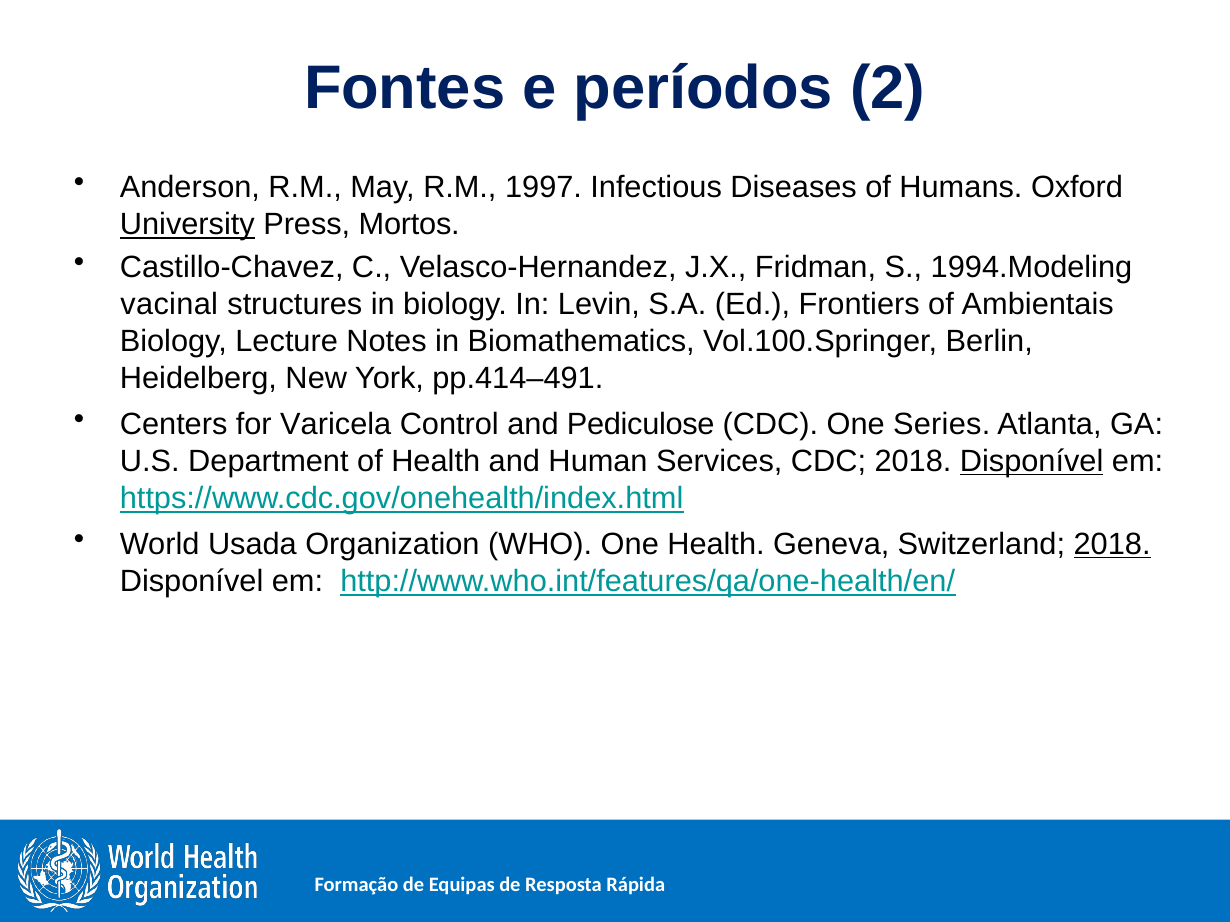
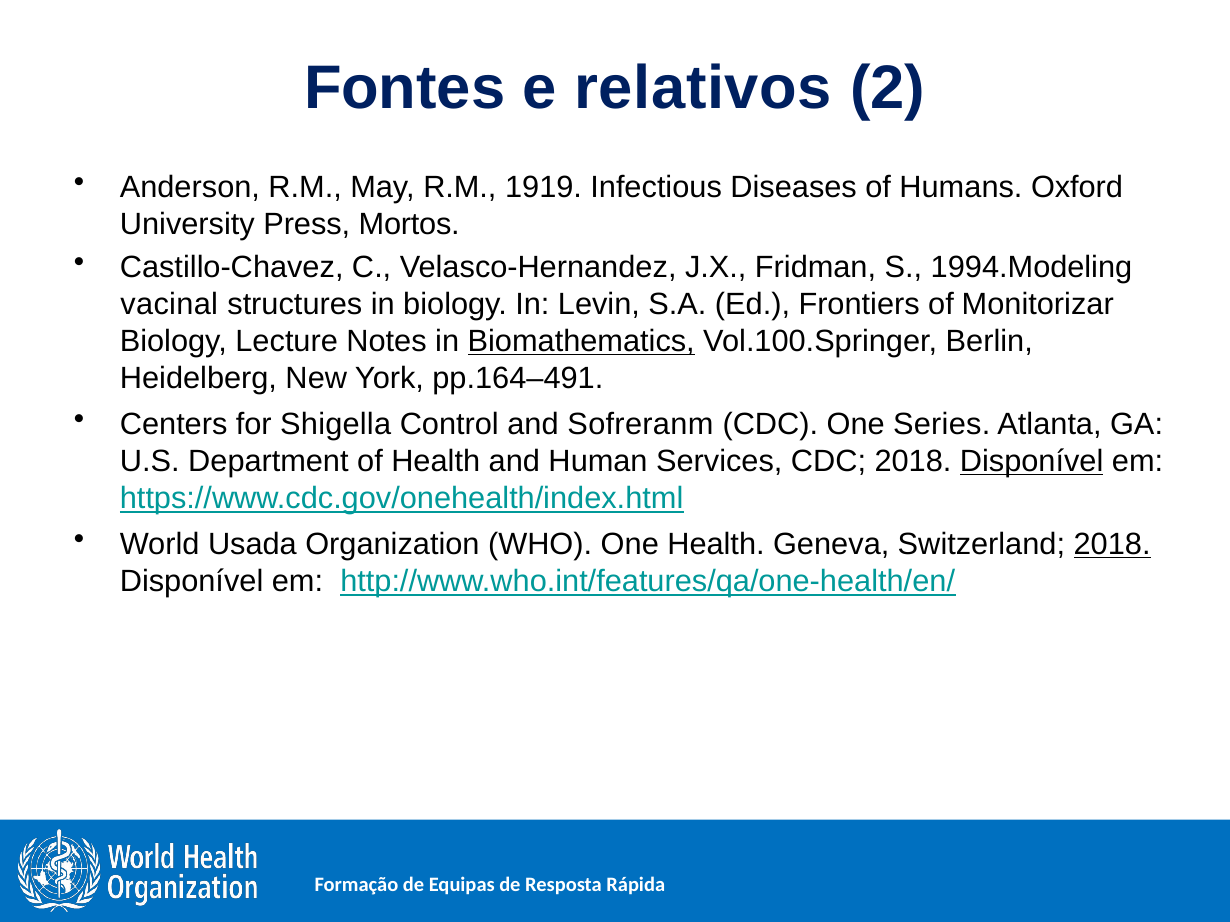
períodos: períodos -> relativos
1997: 1997 -> 1919
University underline: present -> none
Ambientais: Ambientais -> Monitorizar
Biomathematics underline: none -> present
pp.414–491: pp.414–491 -> pp.164–491
Varicela: Varicela -> Shigella
Pediculose: Pediculose -> Sofreranm
